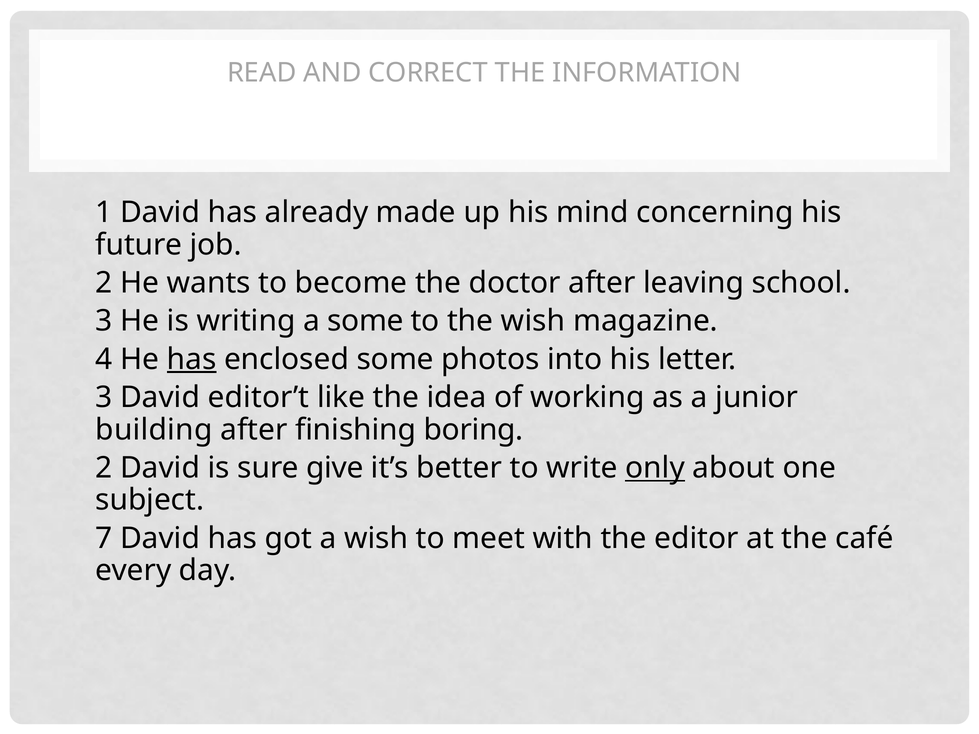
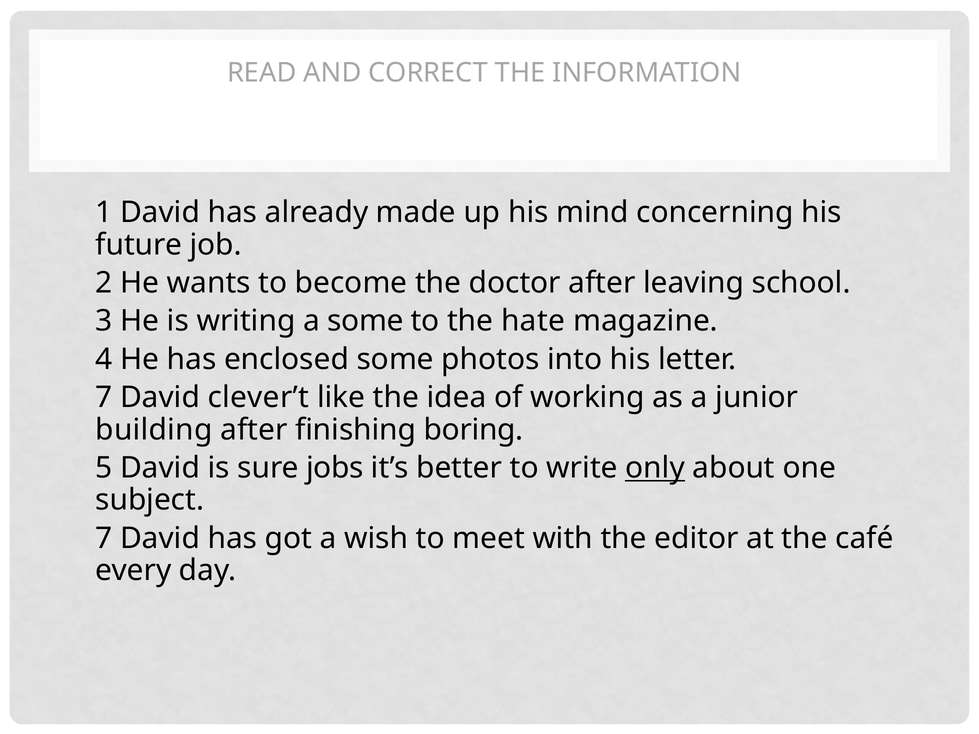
the wish: wish -> hate
has at (192, 359) underline: present -> none
3 at (104, 397): 3 -> 7
editor’t: editor’t -> clever’t
2 at (104, 468): 2 -> 5
give: give -> jobs
